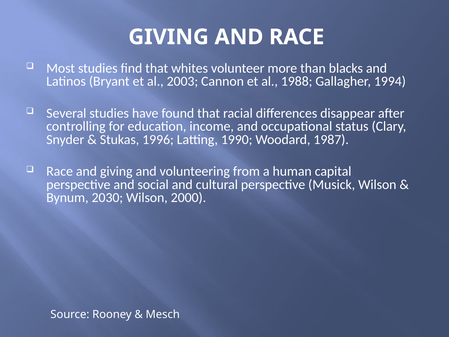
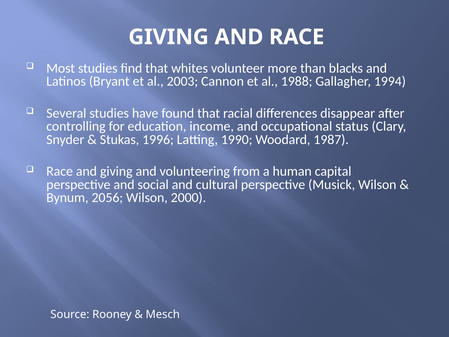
2030: 2030 -> 2056
